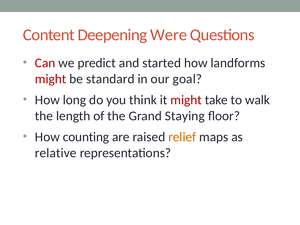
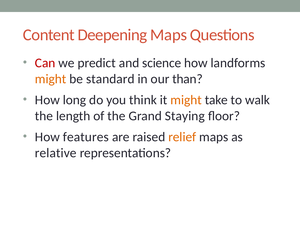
Deepening Were: Were -> Maps
started: started -> science
might at (51, 79) colour: red -> orange
goal: goal -> than
might at (186, 100) colour: red -> orange
counting: counting -> features
